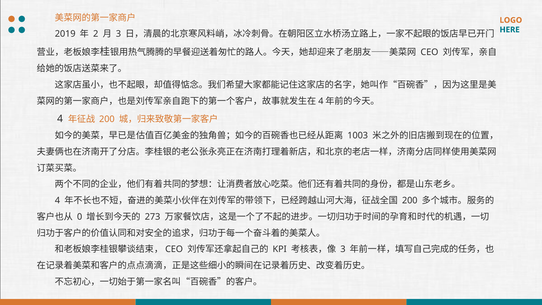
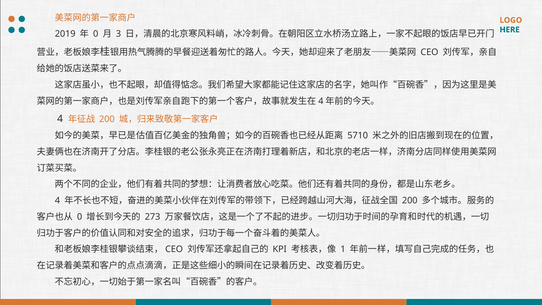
2 at (96, 34): 2 -> 0
1003: 1003 -> 5710
3 at (343, 249): 3 -> 1
